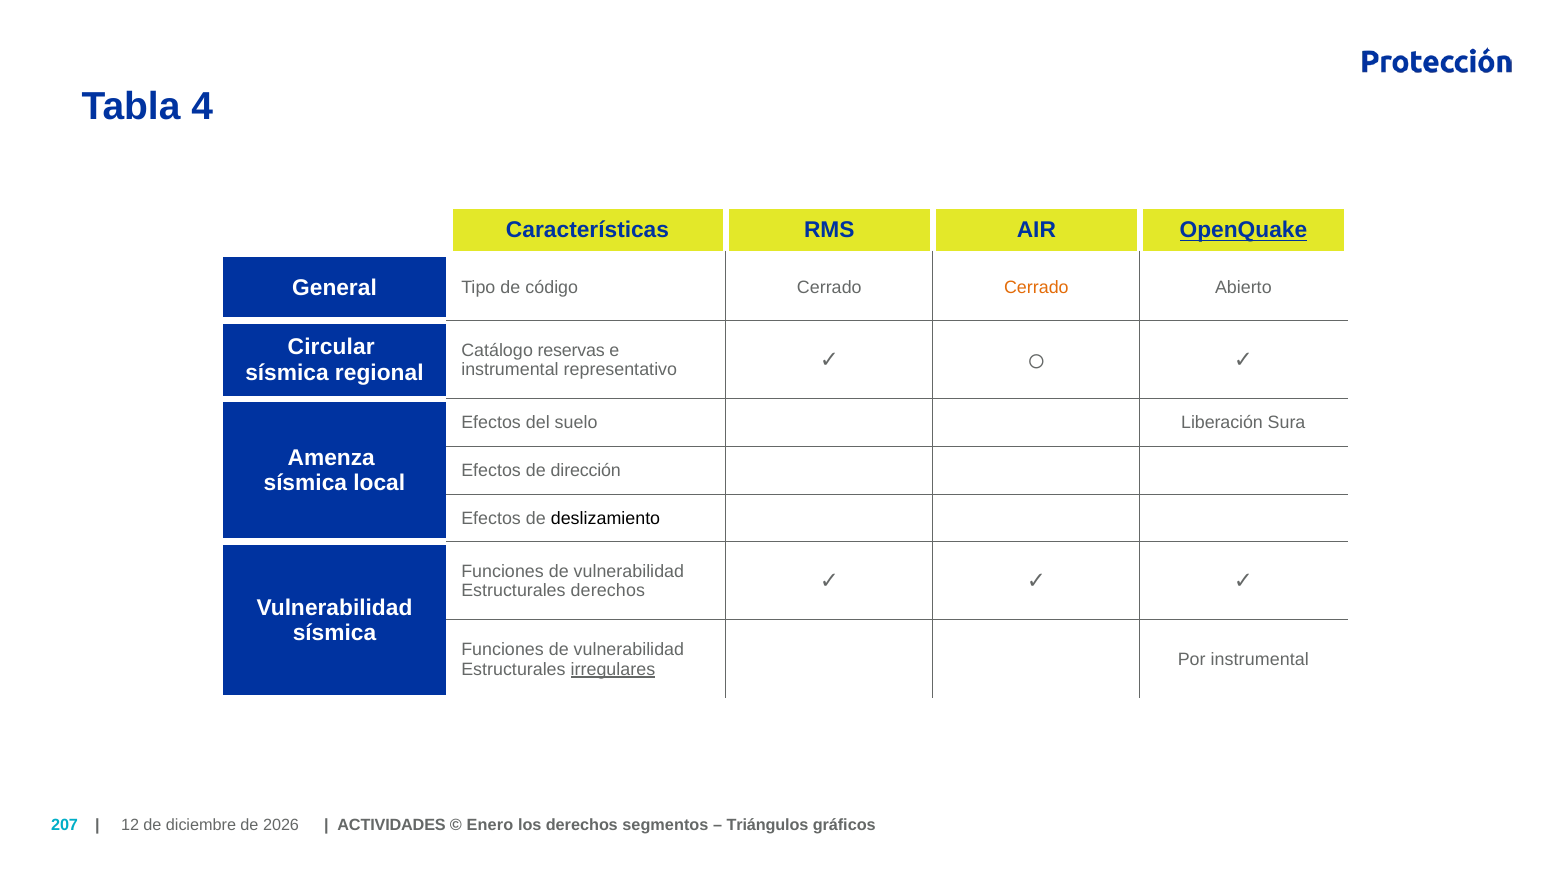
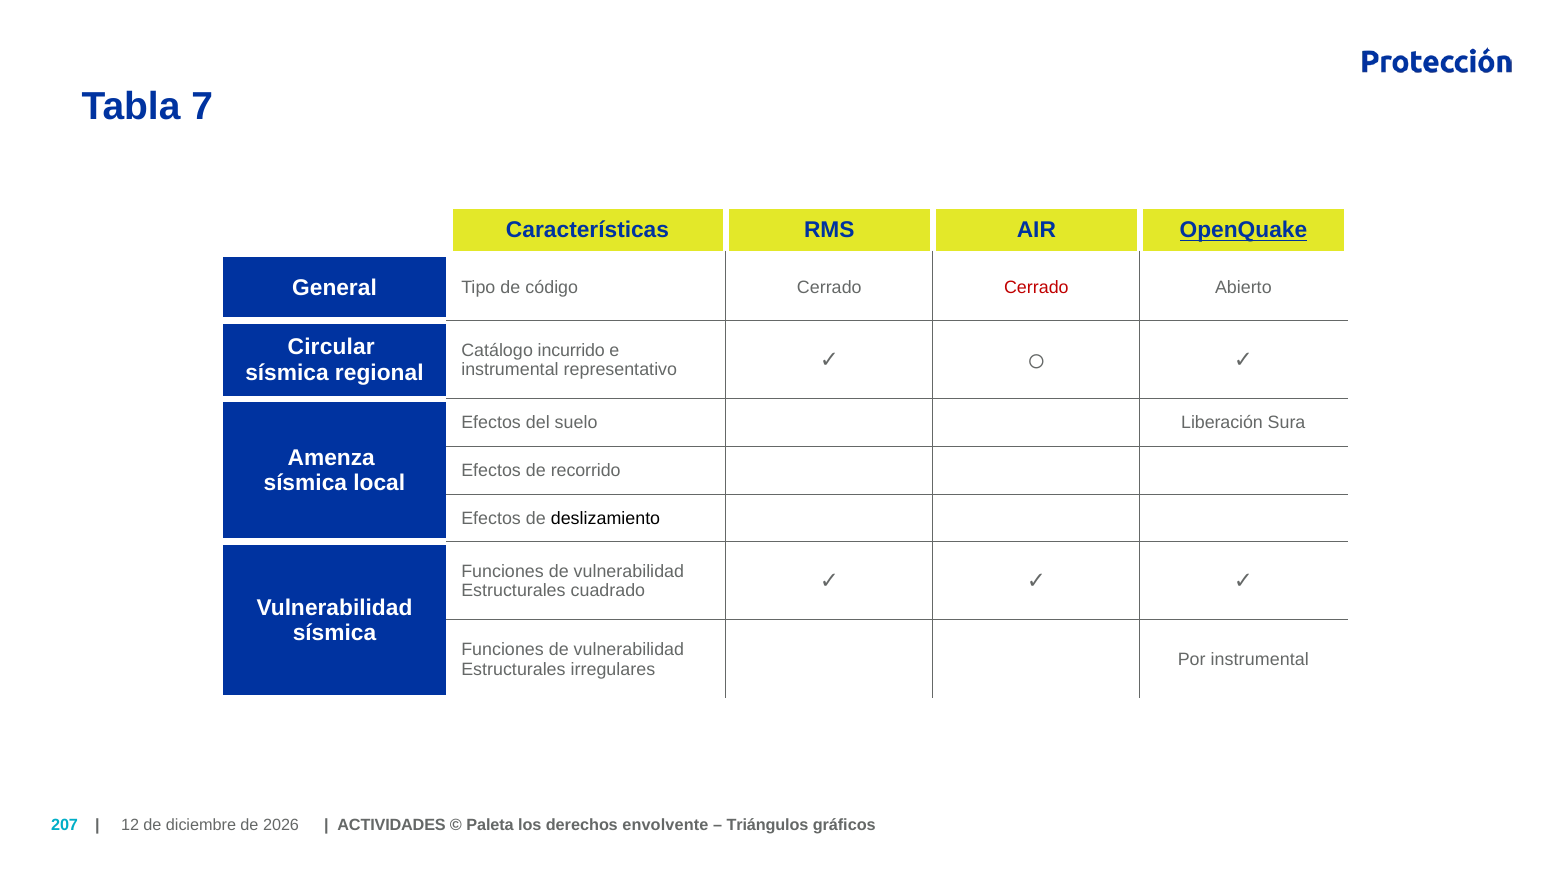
4: 4 -> 7
Cerrado at (1036, 287) colour: orange -> red
reservas: reservas -> incurrido
dirección: dirección -> recorrido
Estructurales derechos: derechos -> cuadrado
irregulares underline: present -> none
Enero: Enero -> Paleta
segmentos: segmentos -> envolvente
